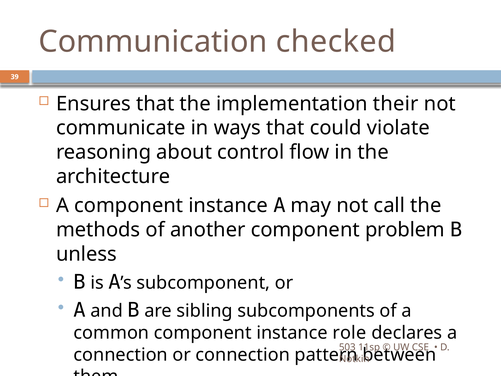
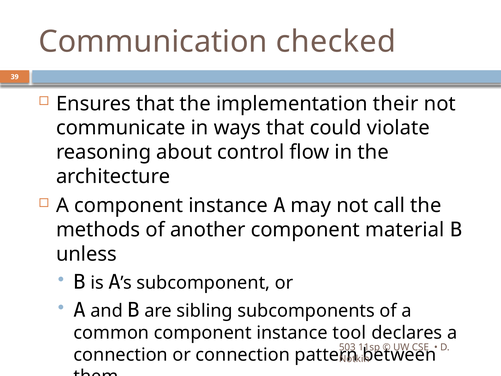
problem: problem -> material
role: role -> tool
